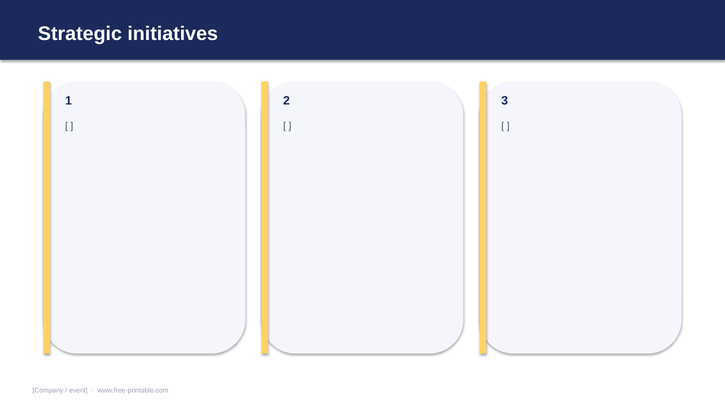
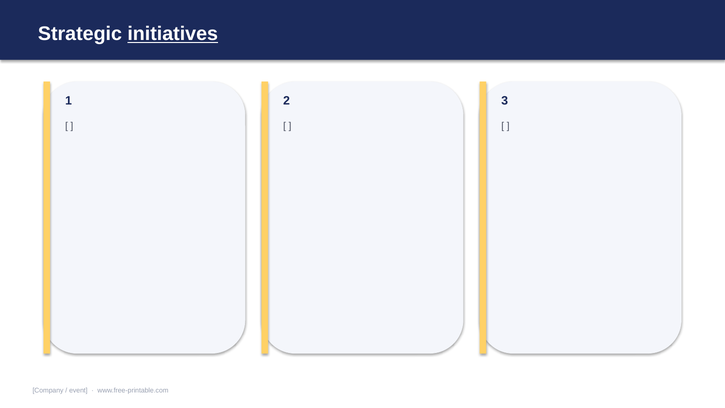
initiatives underline: none -> present
